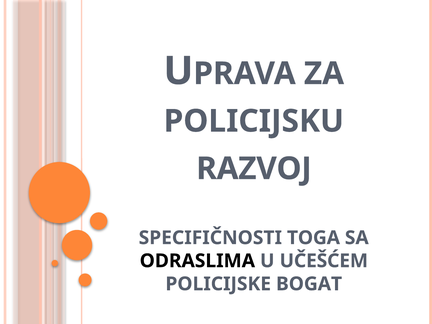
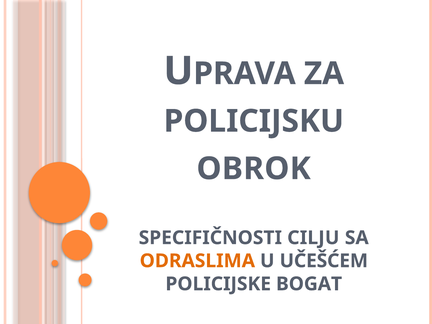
RAZVOJ: RAZVOJ -> OBROK
TOGA: TOGA -> CILJU
ODRASLIMA colour: black -> orange
